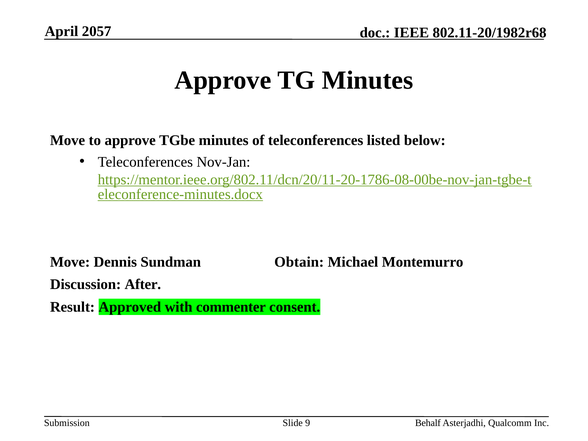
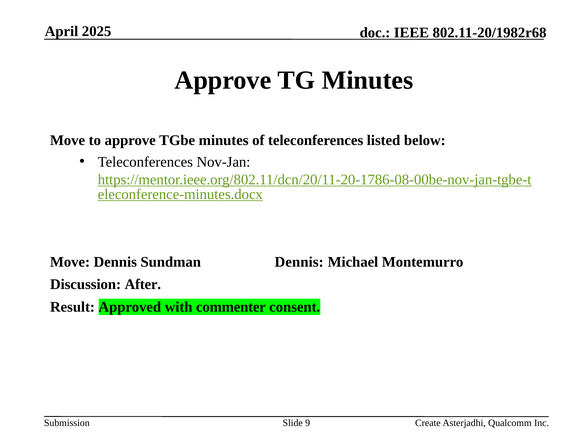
2057: 2057 -> 2025
Sundman Obtain: Obtain -> Dennis
Behalf: Behalf -> Create
